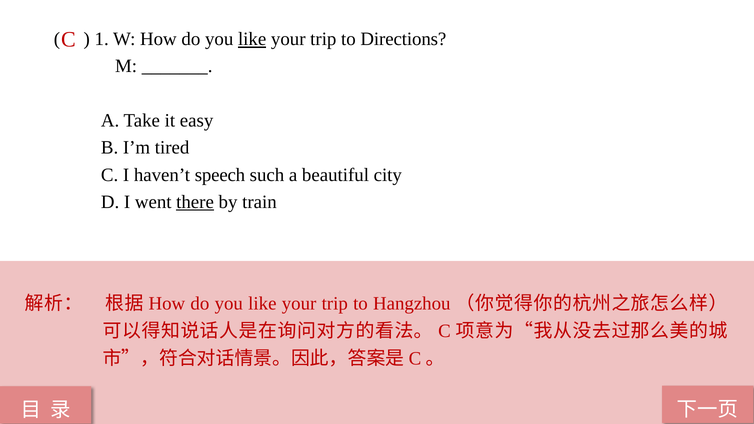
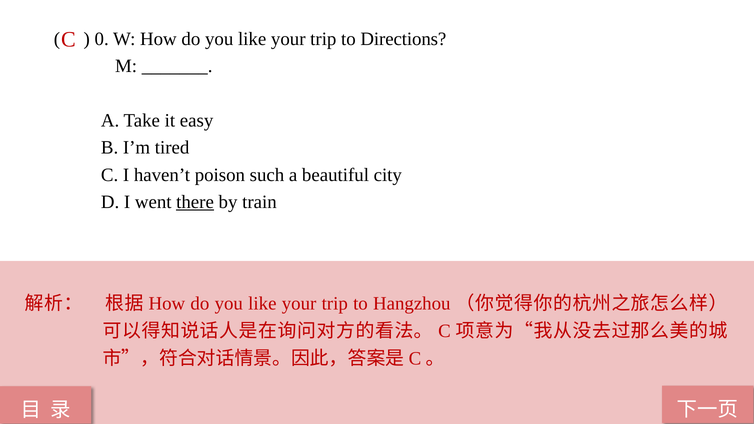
1: 1 -> 0
like at (252, 39) underline: present -> none
speech: speech -> poison
